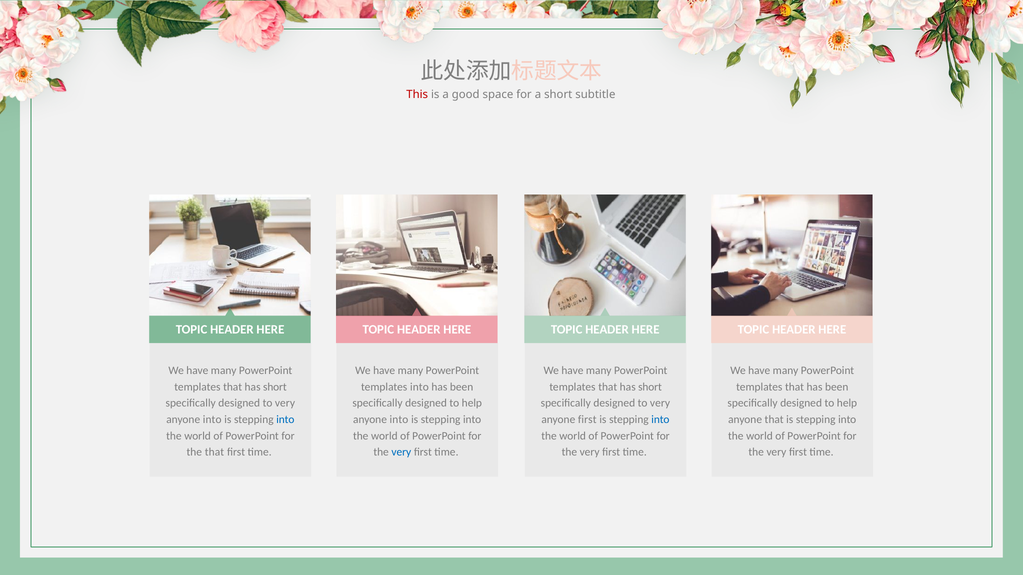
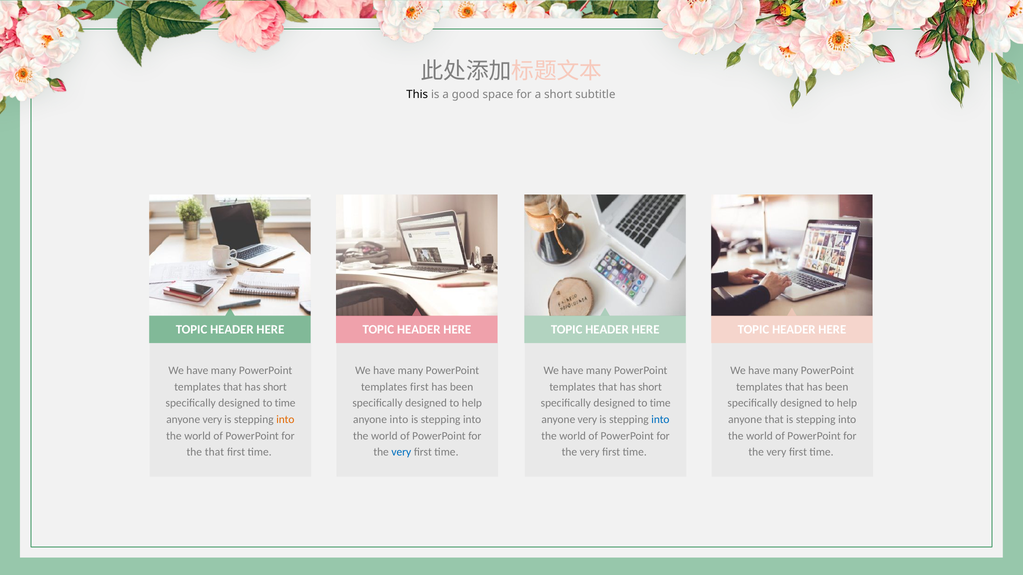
This colour: red -> black
templates into: into -> first
very at (285, 404): very -> time
very at (660, 404): very -> time
into at (212, 420): into -> very
into at (285, 420) colour: blue -> orange
first at (587, 420): first -> very
